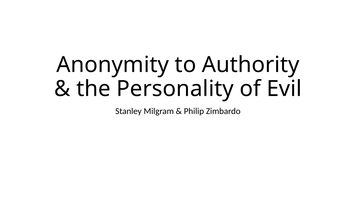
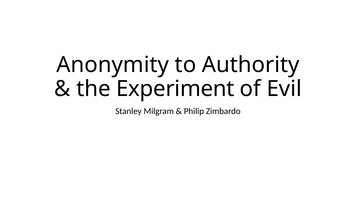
Personality: Personality -> Experiment
